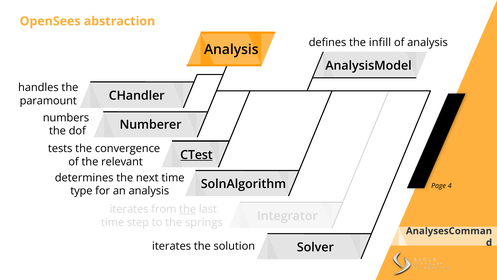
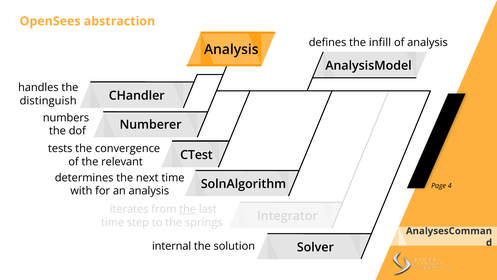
paramount: paramount -> distinguish
CTest underline: present -> none
type: type -> with
iterates at (172, 246): iterates -> internal
